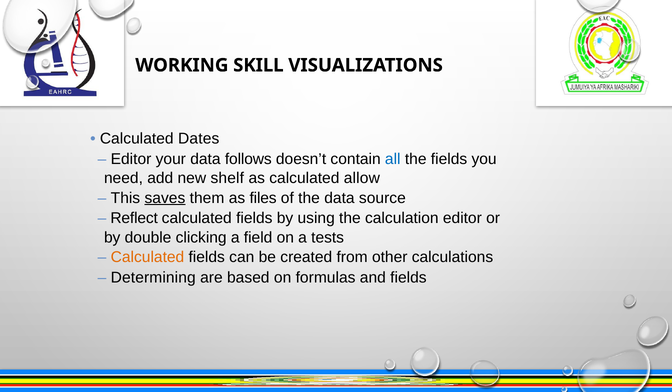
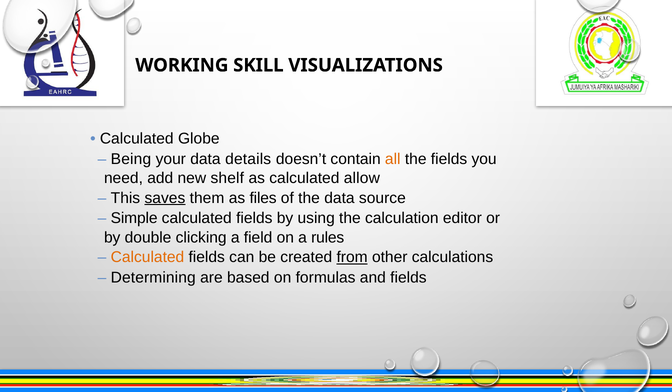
Dates: Dates -> Globe
Editor at (131, 159): Editor -> Being
follows: follows -> details
all colour: blue -> orange
Reflect: Reflect -> Simple
tests: tests -> rules
from underline: none -> present
